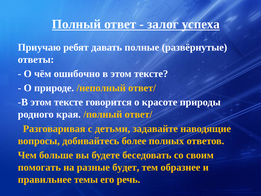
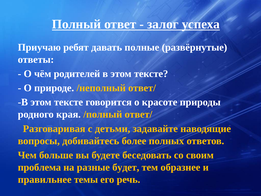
ошибочно: ошибочно -> родителей
помогать: помогать -> проблема
